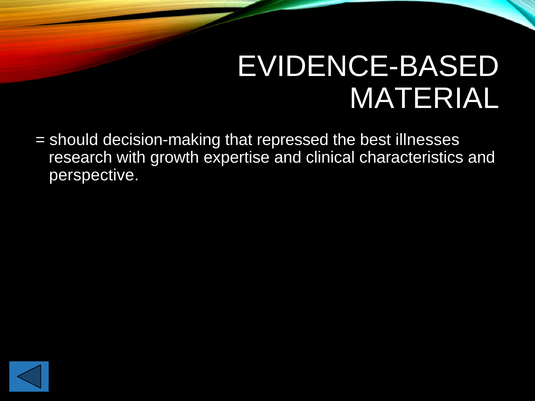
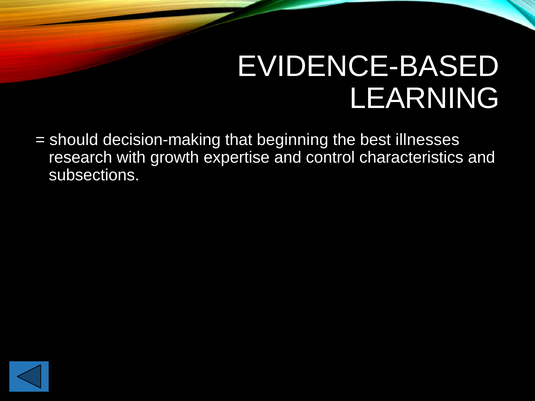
MATERIAL: MATERIAL -> LEARNING
repressed: repressed -> beginning
clinical: clinical -> control
perspective: perspective -> subsections
